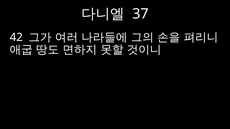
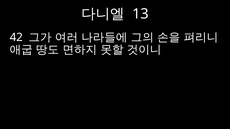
37: 37 -> 13
